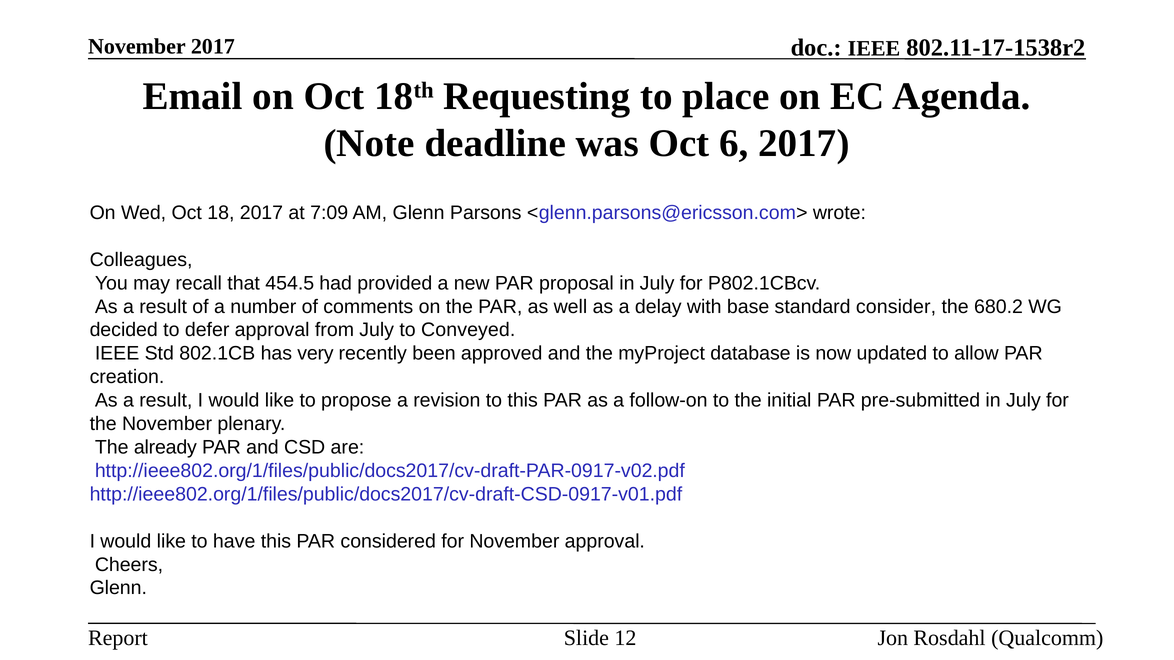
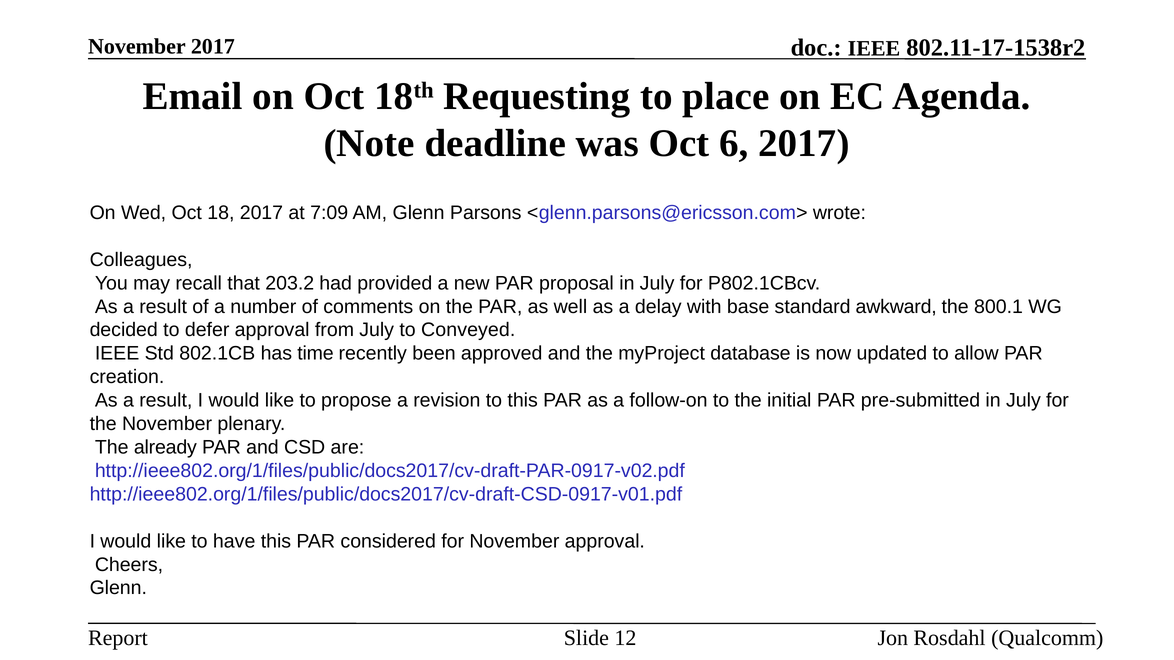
454.5: 454.5 -> 203.2
consider: consider -> awkward
680.2: 680.2 -> 800.1
very: very -> time
